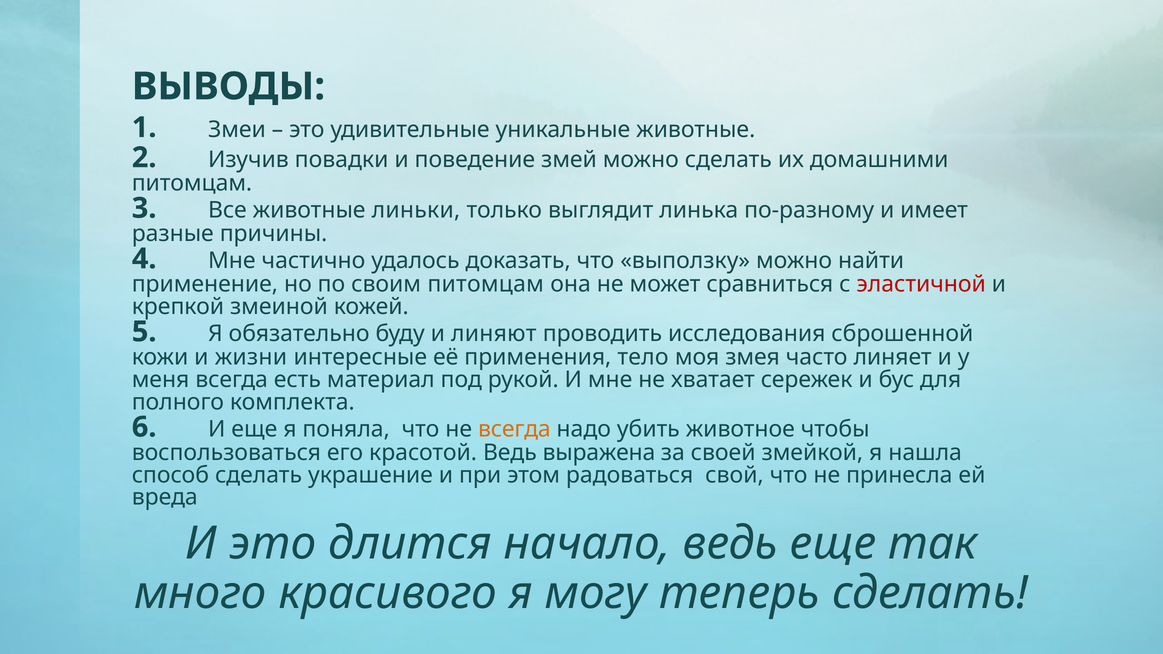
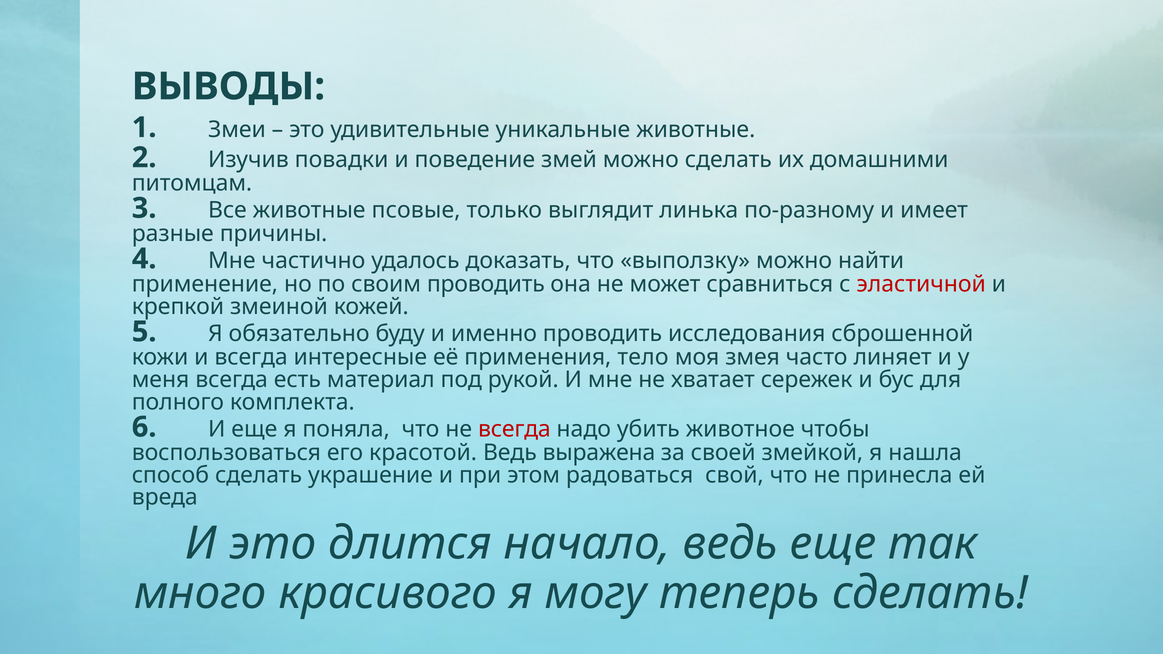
линьки: линьки -> псовые
своим питомцам: питомцам -> проводить
линяют: линяют -> именно
и жизни: жизни -> всегда
всегда at (514, 429) colour: orange -> red
